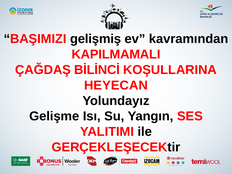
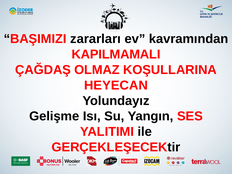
gelişmiş: gelişmiş -> zararları
BİLİNCİ: BİLİNCİ -> OLMAZ
